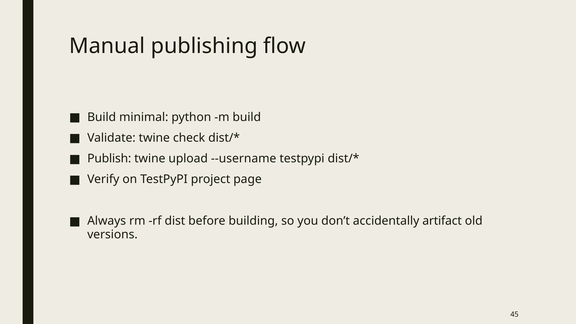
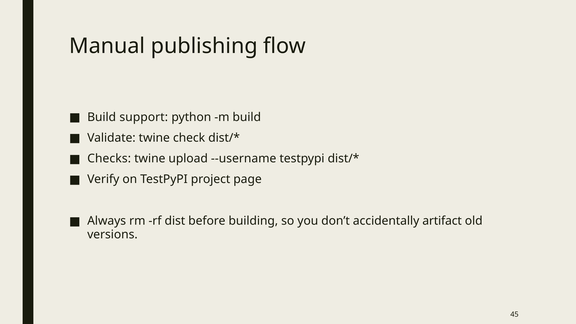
minimal: minimal -> support
Publish: Publish -> Checks
